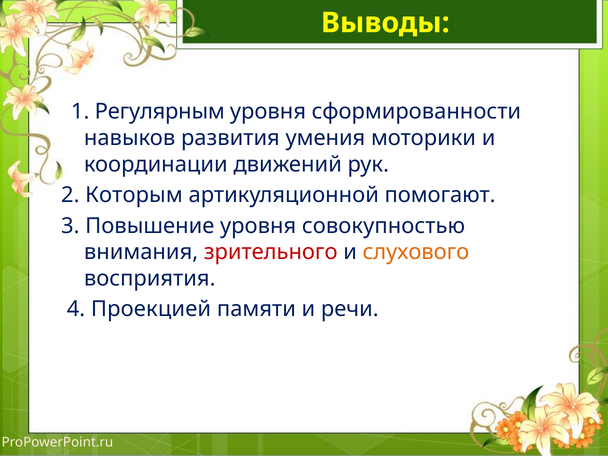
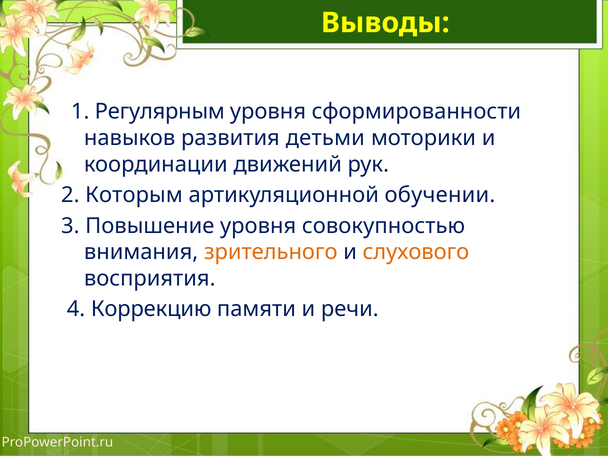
умения: умения -> детьми
помогают: помогают -> обучении
зрительного colour: red -> orange
Проекцией: Проекцией -> Коррекцию
